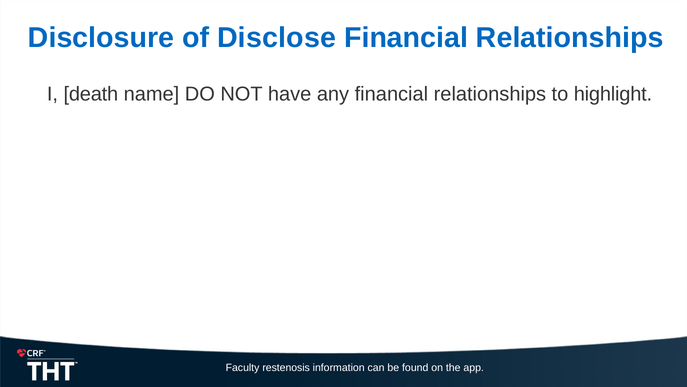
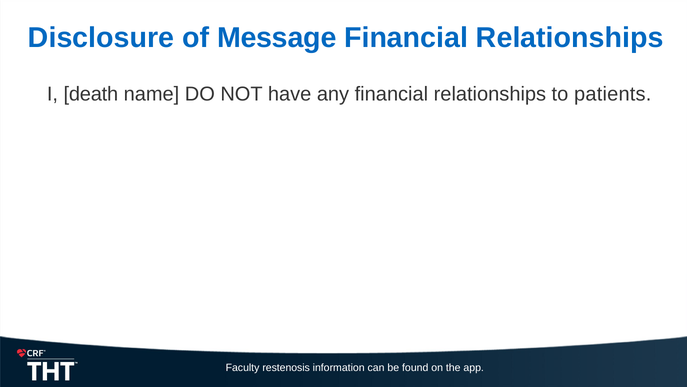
Disclose: Disclose -> Message
highlight: highlight -> patients
